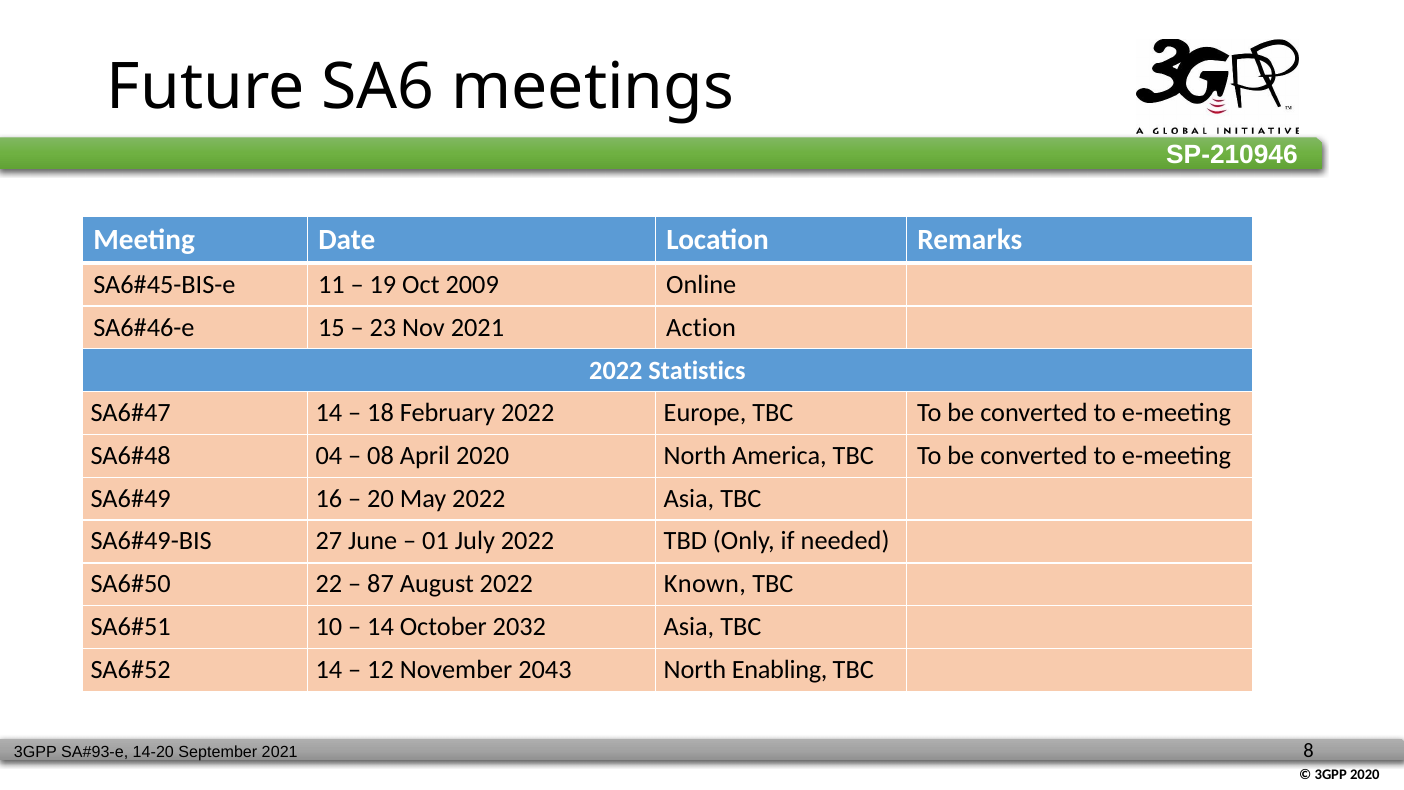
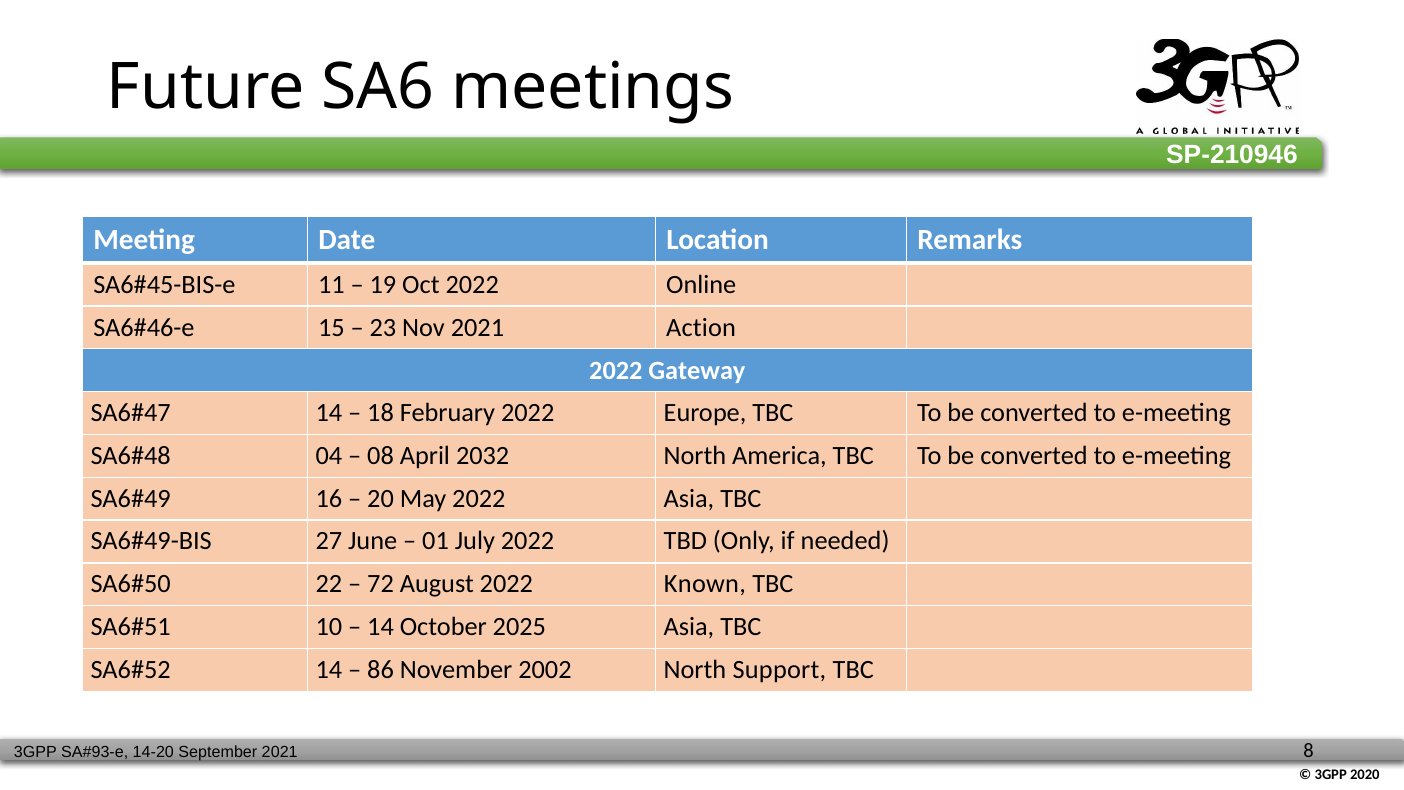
Oct 2009: 2009 -> 2022
Statistics: Statistics -> Gateway
April 2020: 2020 -> 2032
87: 87 -> 72
2032: 2032 -> 2025
12: 12 -> 86
2043: 2043 -> 2002
Enabling: Enabling -> Support
